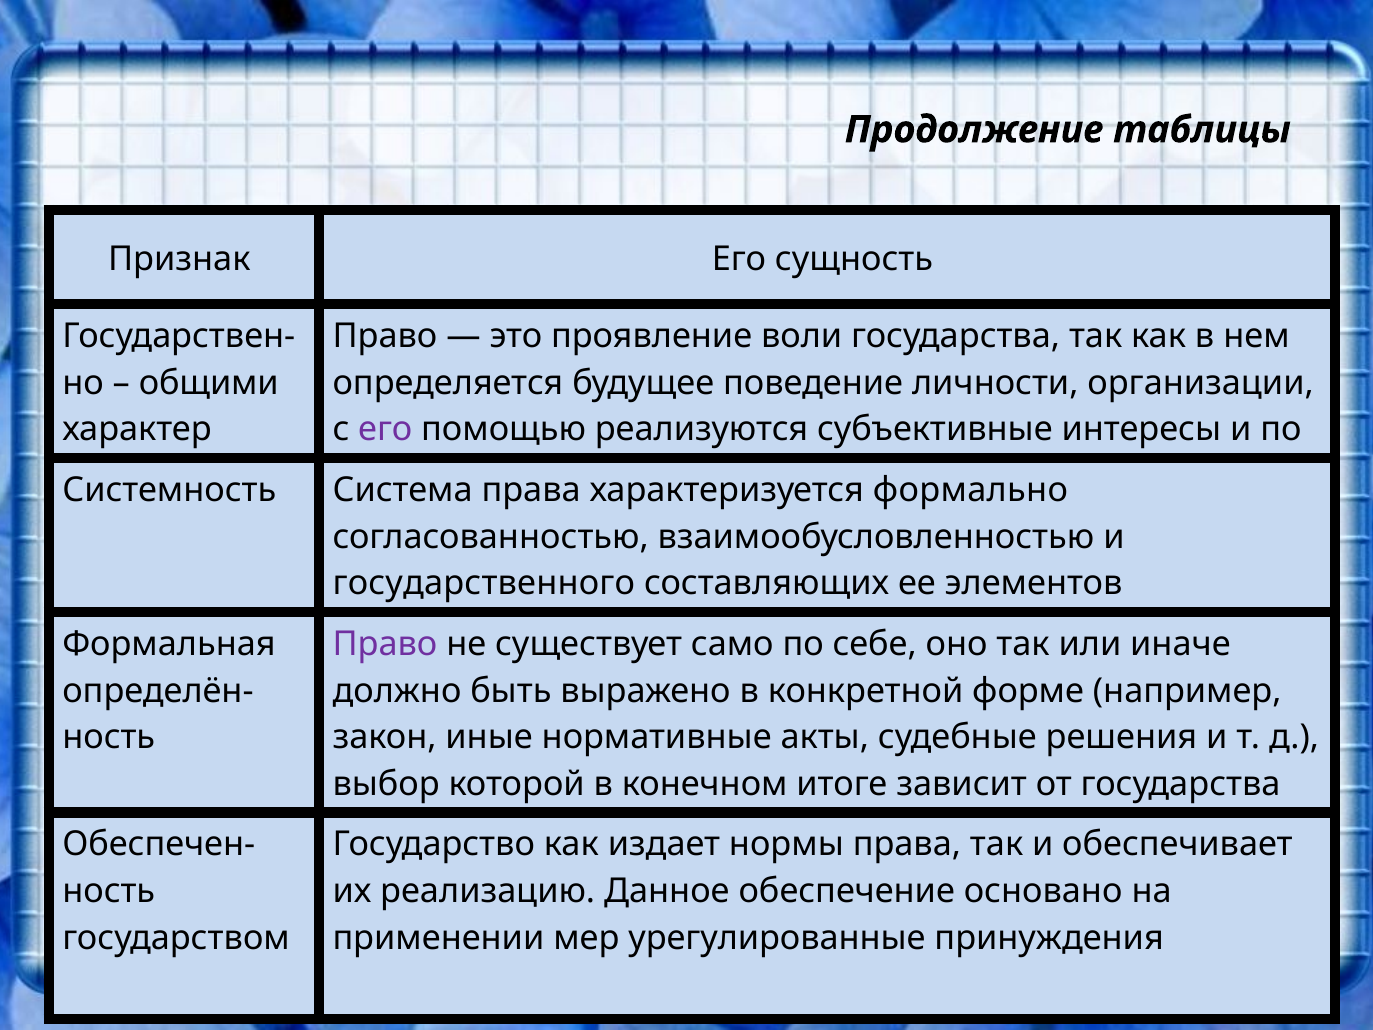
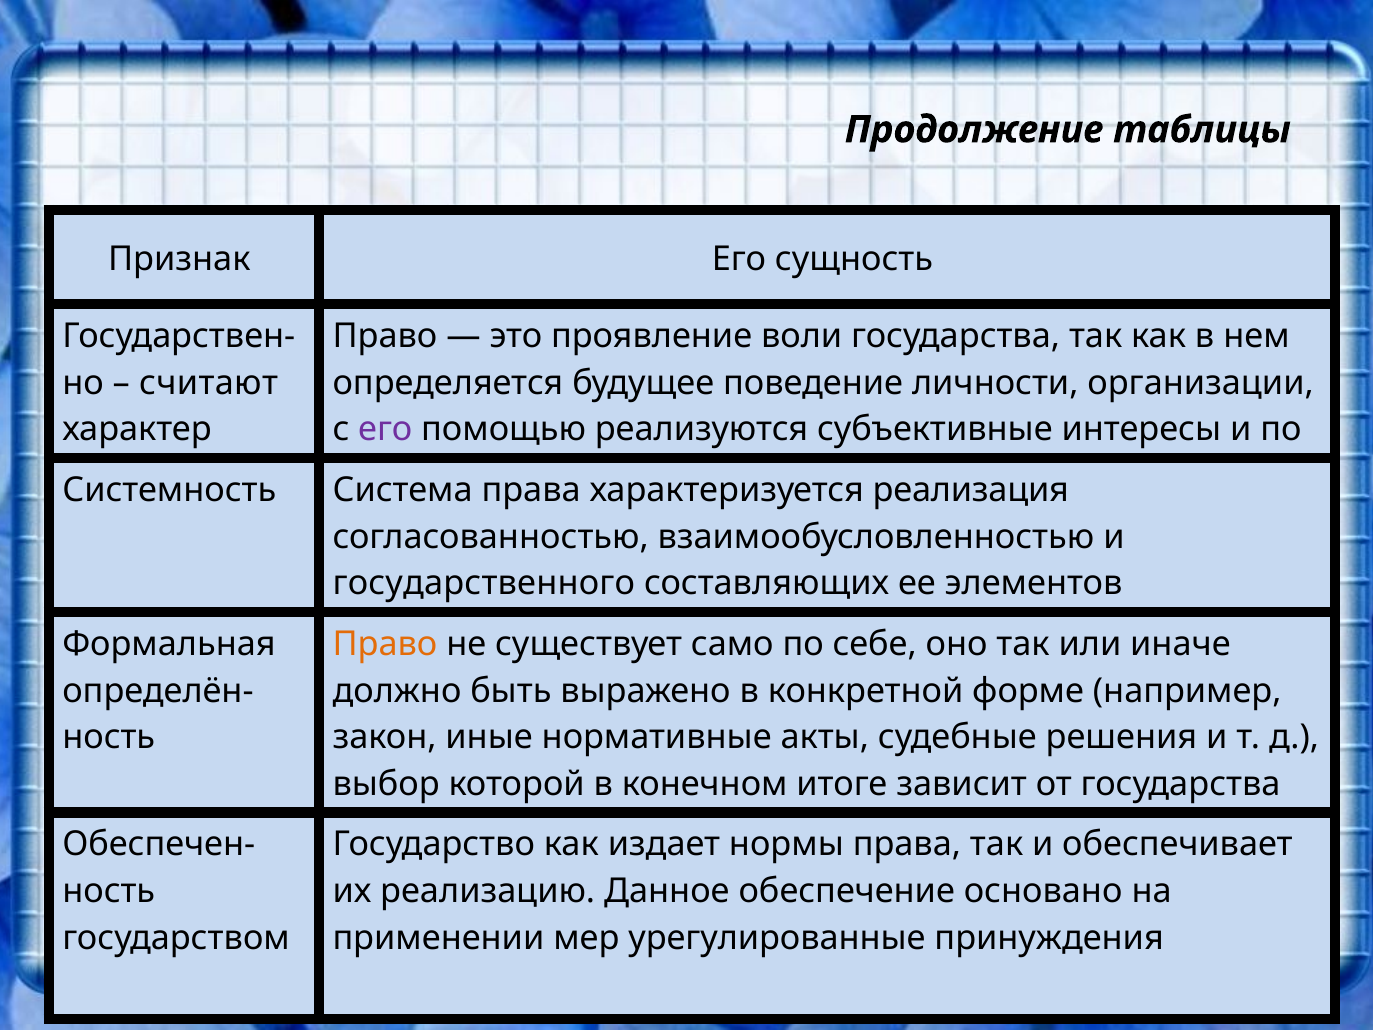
общими: общими -> считают
формально: формально -> реализация
Право at (385, 644) colour: purple -> orange
